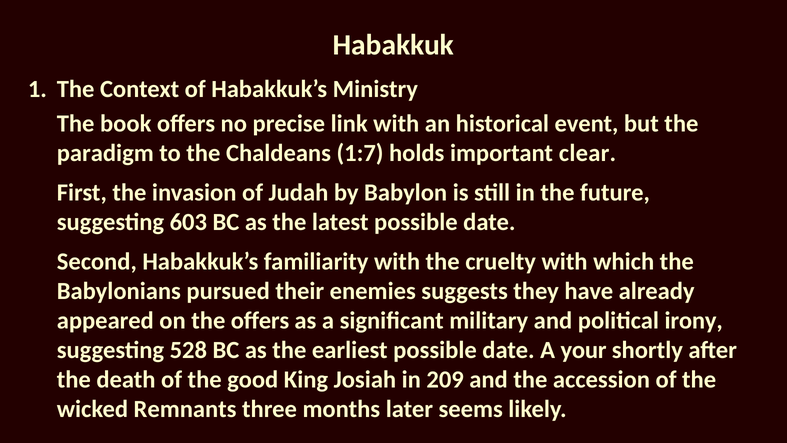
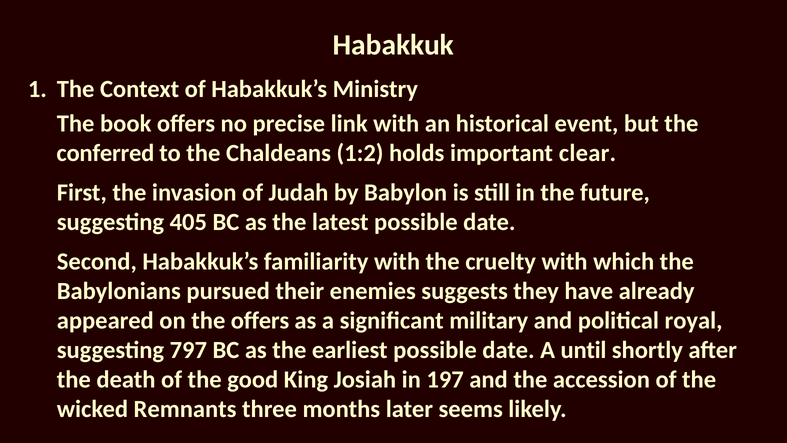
paradigm: paradigm -> conferred
1:7: 1:7 -> 1:2
603: 603 -> 405
irony: irony -> royal
528: 528 -> 797
your: your -> until
209: 209 -> 197
